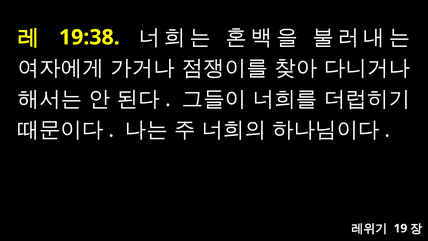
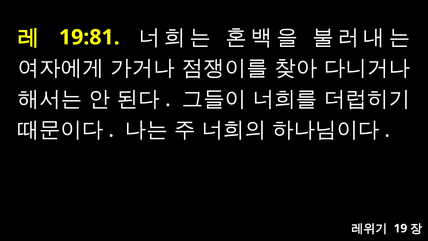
19:38: 19:38 -> 19:81
